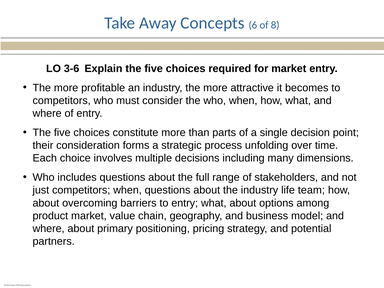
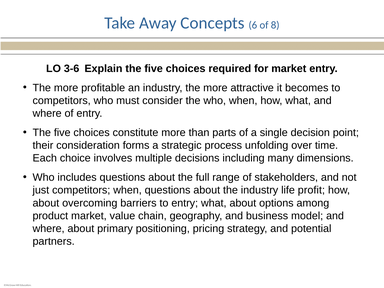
team: team -> profit
